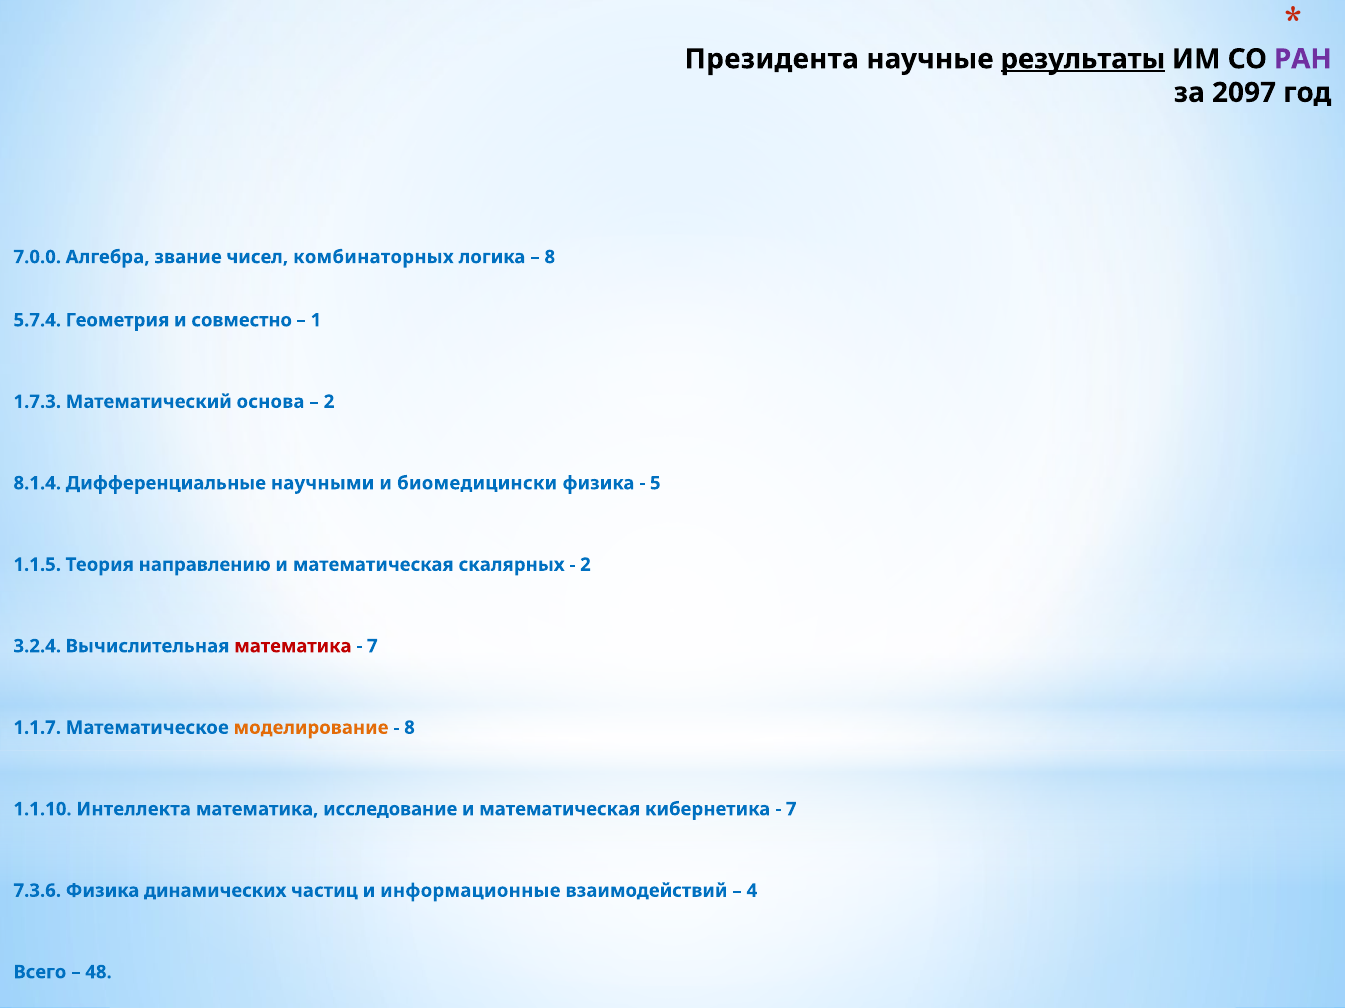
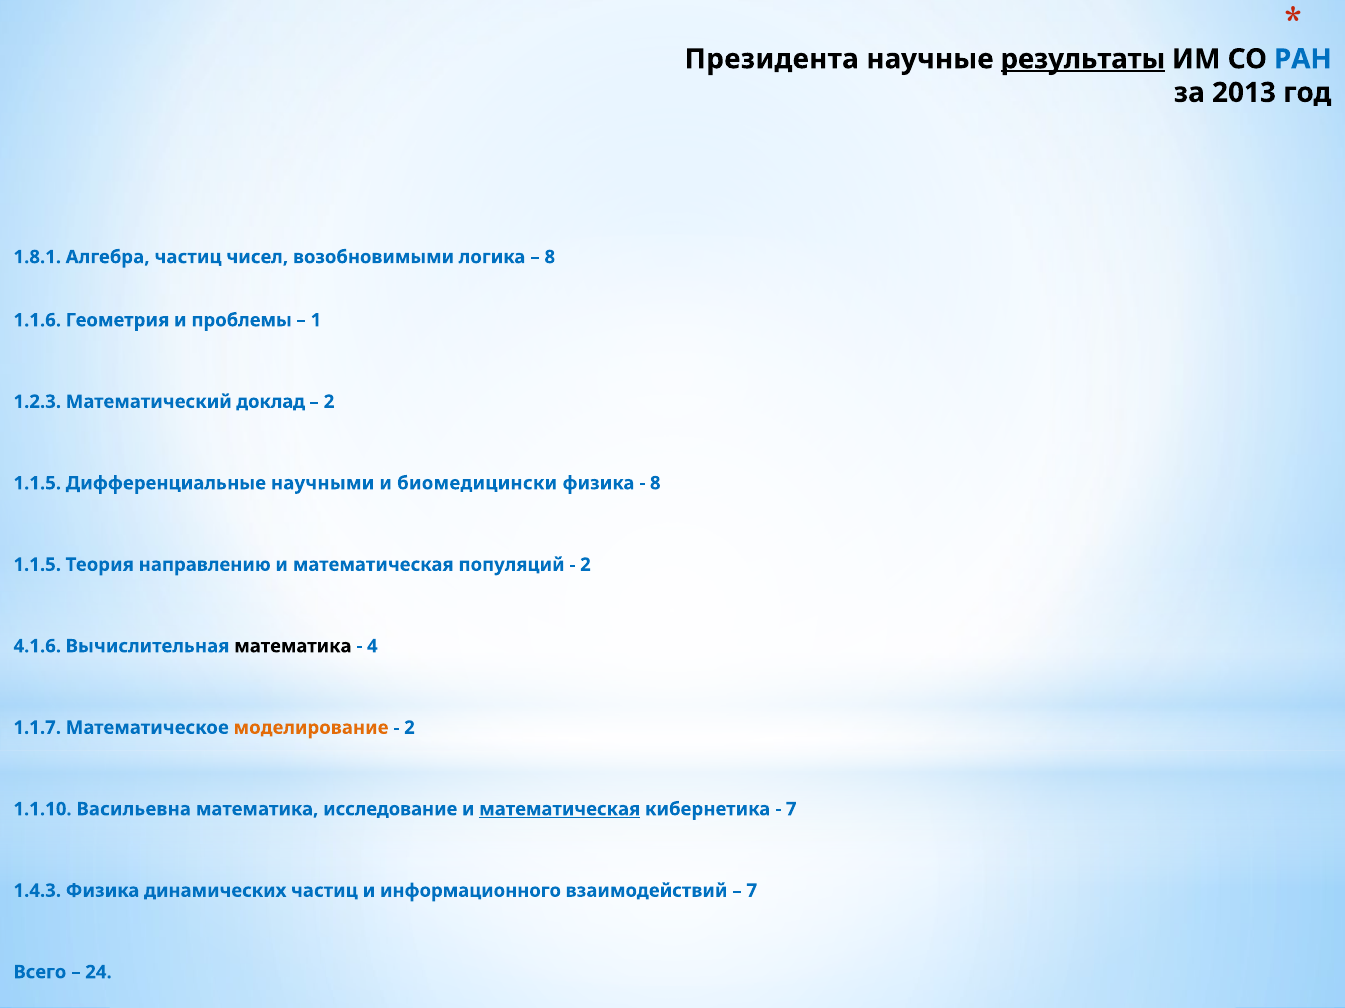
РАН colour: purple -> blue
2097: 2097 -> 2013
7.0.0: 7.0.0 -> 1.8.1
Алгебра звание: звание -> частиц
комбинаторных: комбинаторных -> возобновимыми
5.7.4: 5.7.4 -> 1.1.6
совместно: совместно -> проблемы
1.7.3: 1.7.3 -> 1.2.3
основа: основа -> доклад
8.1.4 at (37, 484): 8.1.4 -> 1.1.5
5 at (655, 484): 5 -> 8
скалярных: скалярных -> популяций
3.2.4: 3.2.4 -> 4.1.6
математика at (293, 647) colour: red -> black
7 at (372, 647): 7 -> 4
8 at (409, 728): 8 -> 2
Интеллекта: Интеллекта -> Васильевна
математическая at (560, 810) underline: none -> present
7.3.6: 7.3.6 -> 1.4.3
информационные: информационные -> информационного
4 at (752, 891): 4 -> 7
48: 48 -> 24
